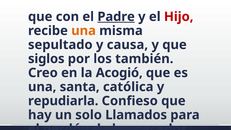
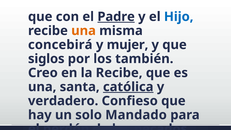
Hijo colour: red -> blue
sepultado: sepultado -> concebirá
causa: causa -> mujer
la Acogió: Acogió -> Recibe
católica underline: none -> present
repudiarla: repudiarla -> verdadero
Llamados: Llamados -> Mandado
